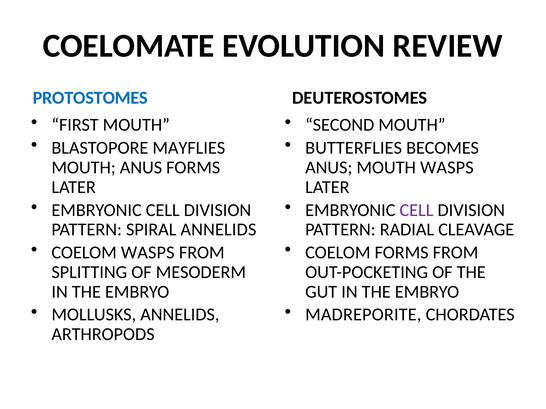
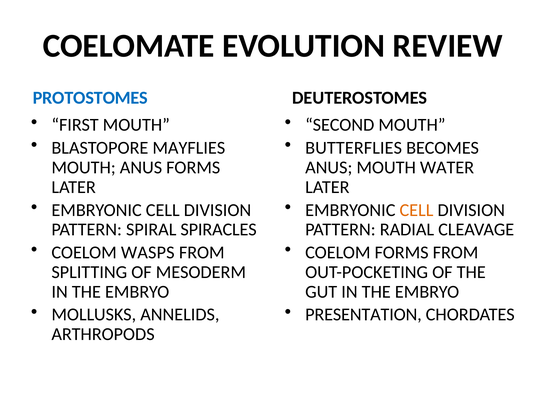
MOUTH WASPS: WASPS -> WATER
CELL at (416, 210) colour: purple -> orange
SPIRAL ANNELIDS: ANNELIDS -> SPIRACLES
MADREPORITE: MADREPORITE -> PRESENTATION
